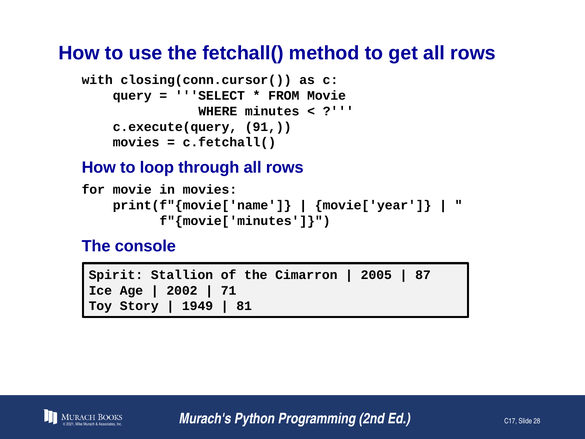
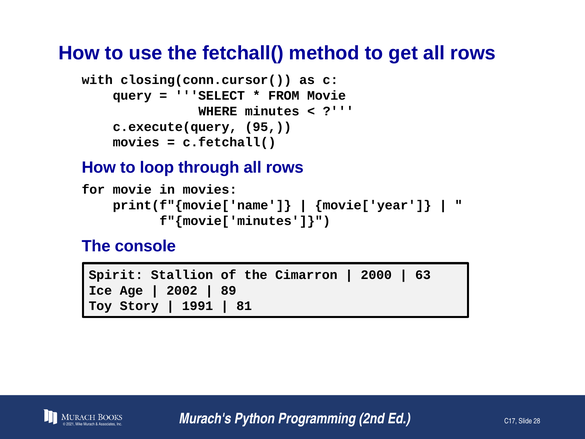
91: 91 -> 95
2005: 2005 -> 2000
87: 87 -> 63
71: 71 -> 89
1949: 1949 -> 1991
